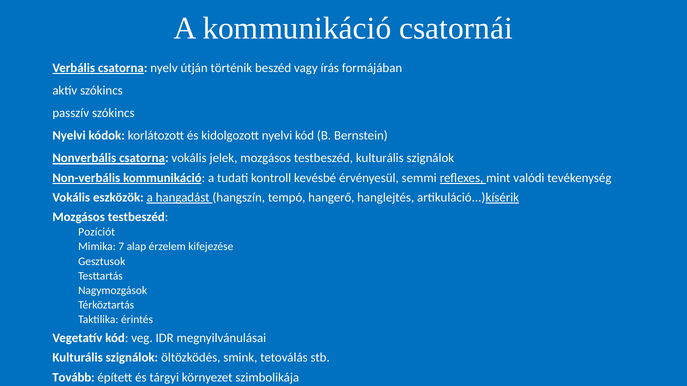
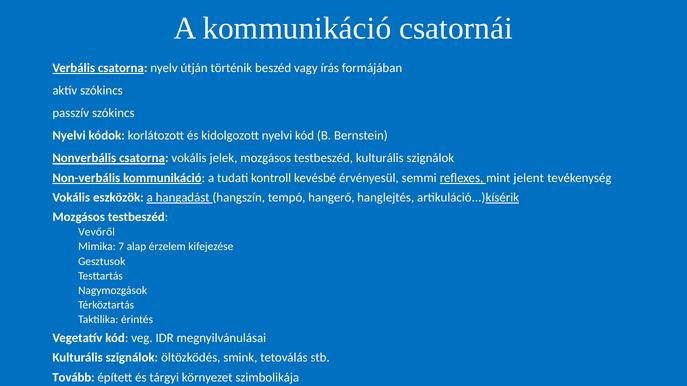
valódi: valódi -> jelent
Pozíciót: Pozíciót -> Vevőről
